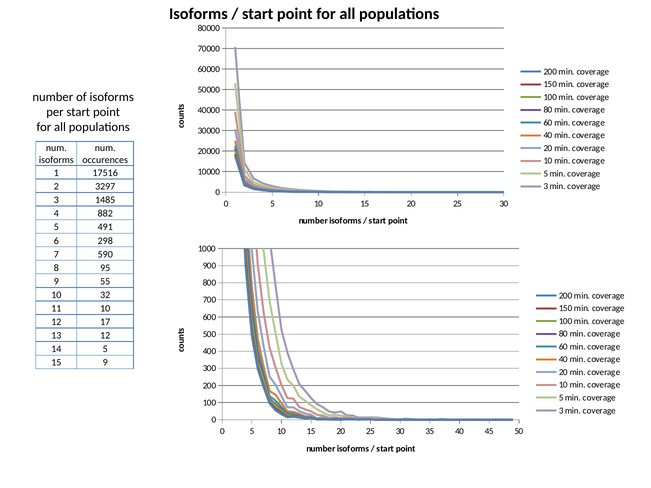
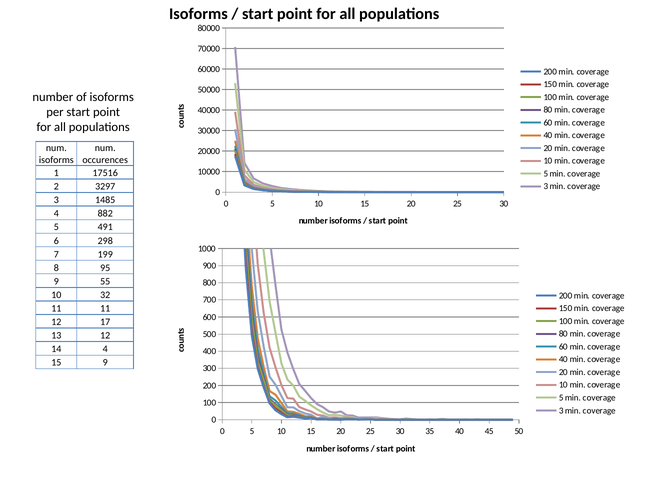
590: 590 -> 199
11 10: 10 -> 11
14 5: 5 -> 4
